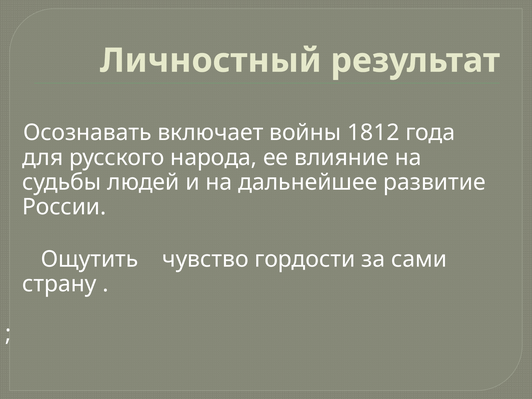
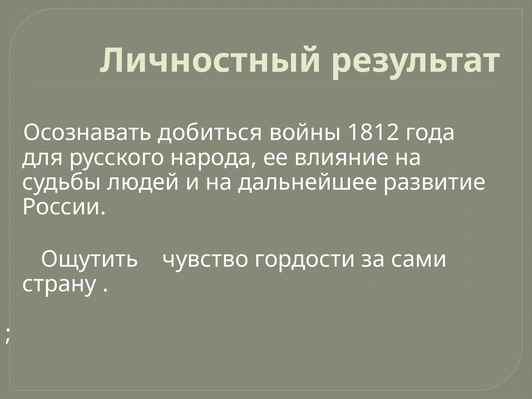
включает: включает -> добиться
